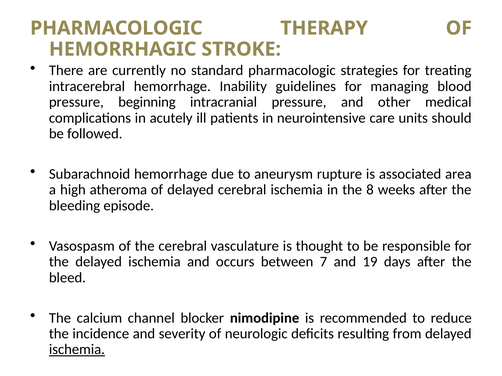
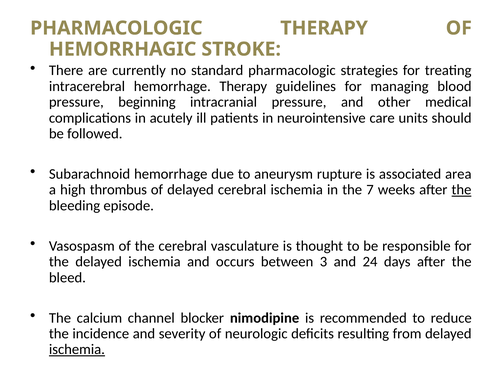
hemorrhage Inability: Inability -> Therapy
atheroma: atheroma -> thrombus
8: 8 -> 7
the at (461, 190) underline: none -> present
7: 7 -> 3
19: 19 -> 24
